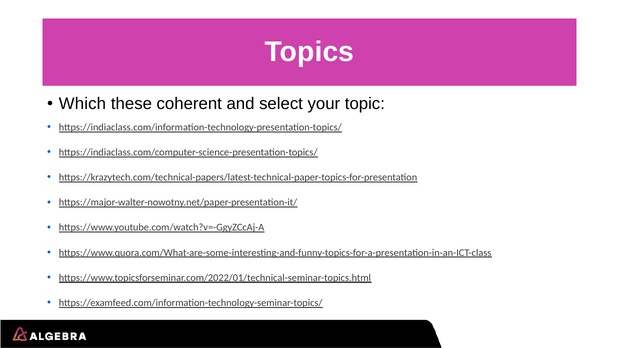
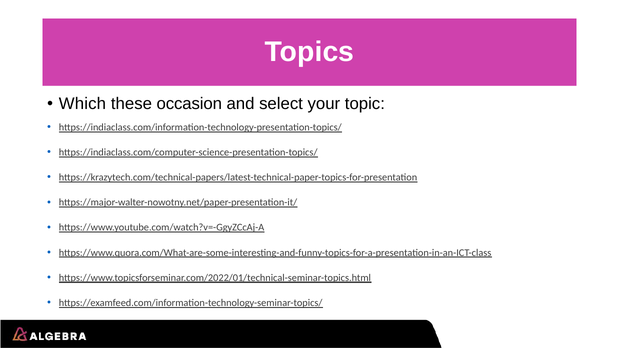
coherent: coherent -> occasion
